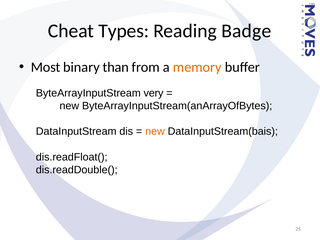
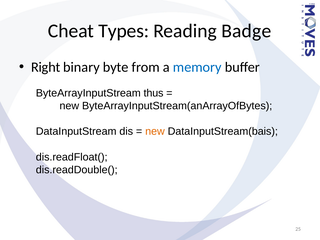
Most: Most -> Right
than: than -> byte
memory colour: orange -> blue
very: very -> thus
